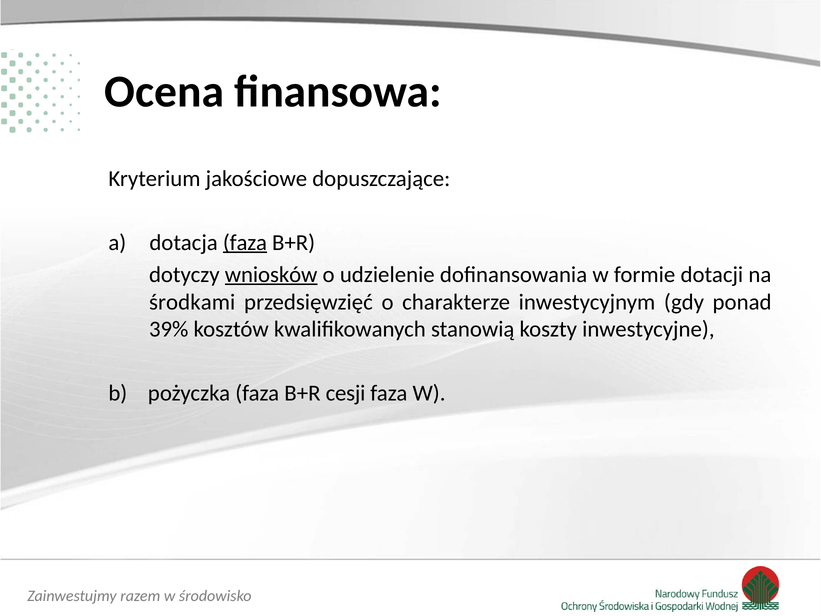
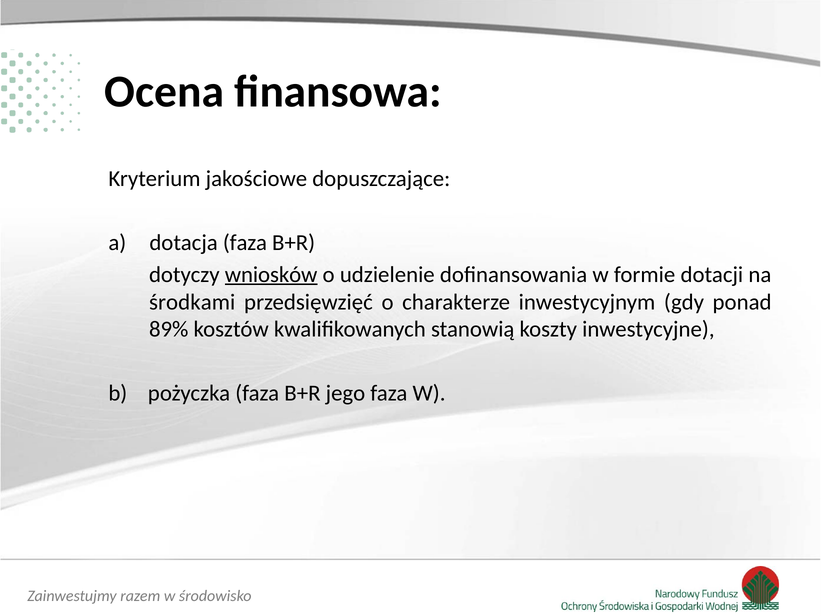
faza at (245, 243) underline: present -> none
39%: 39% -> 89%
cesji: cesji -> jego
